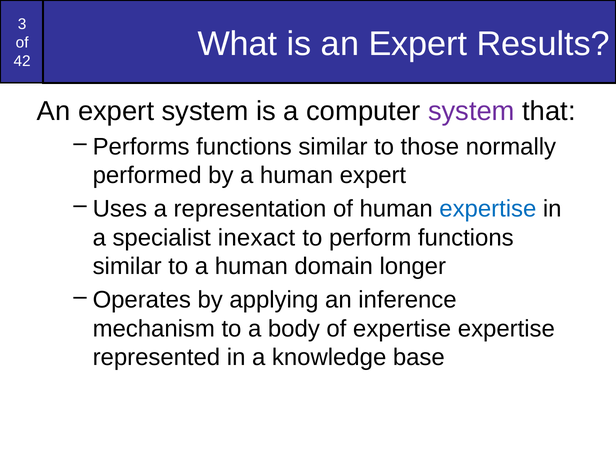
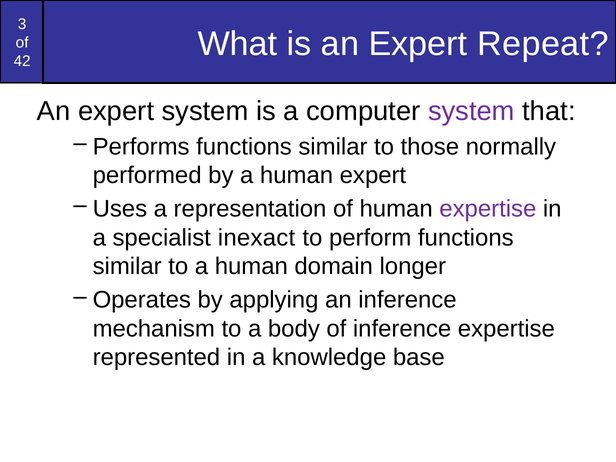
Results: Results -> Repeat
expertise at (488, 209) colour: blue -> purple
of expertise: expertise -> inference
